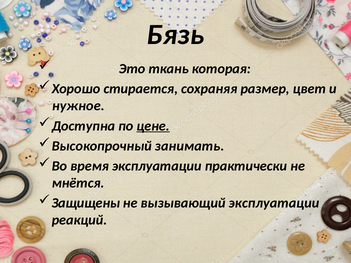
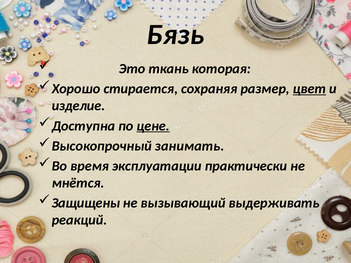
цвет underline: none -> present
нужное: нужное -> изделие
вызывающий эксплуатации: эксплуатации -> выдерживать
